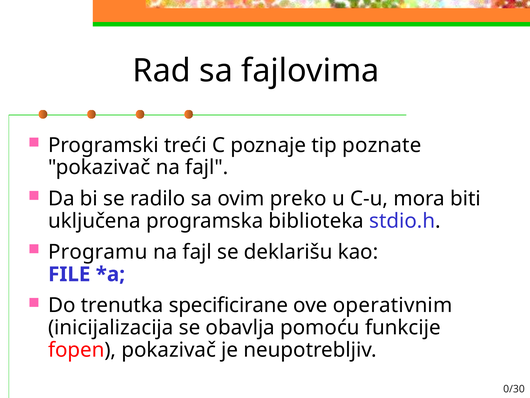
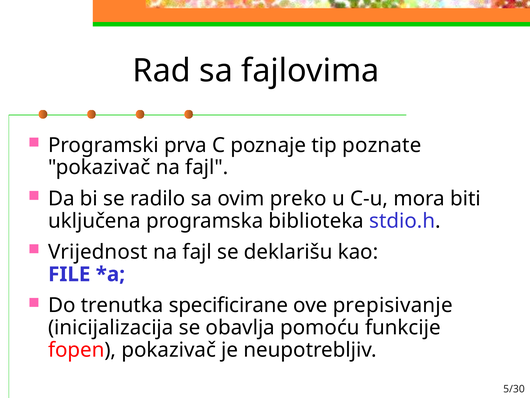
treći: treći -> prva
Programu: Programu -> Vrijednost
operativnim: operativnim -> prepisivanje
0/30: 0/30 -> 5/30
